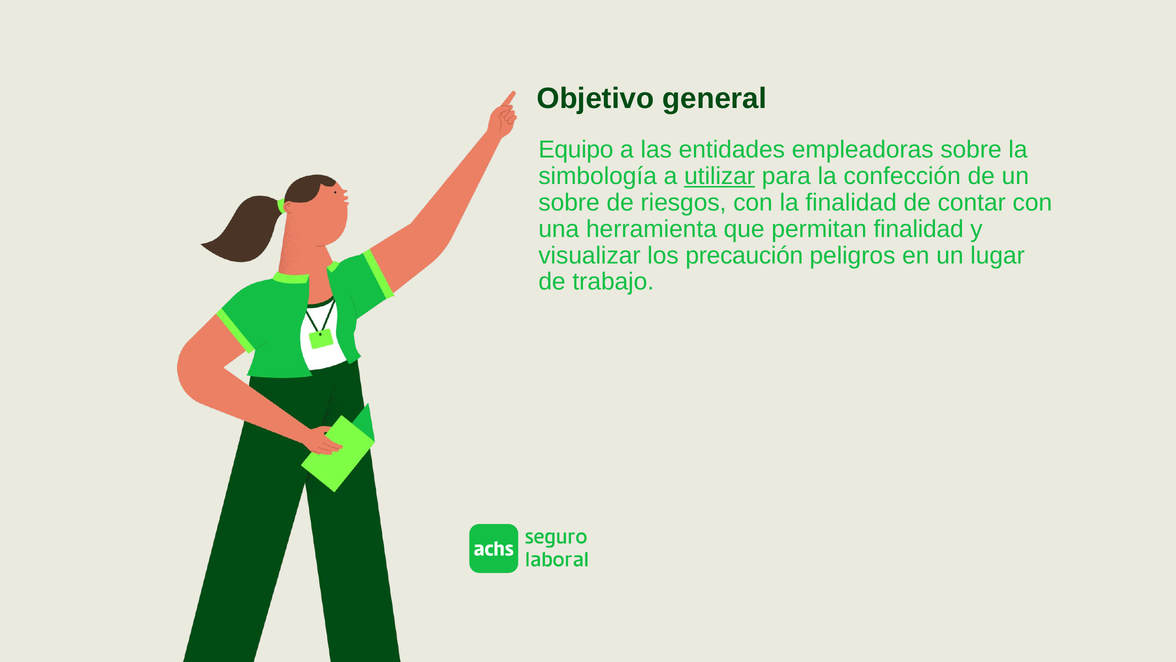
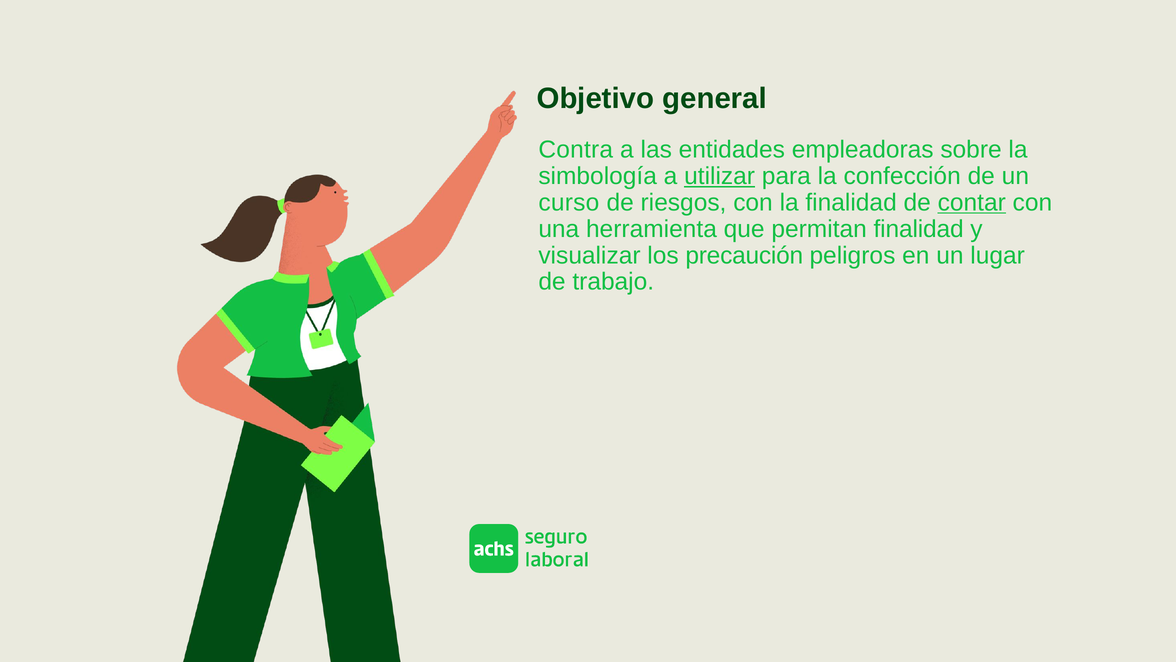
Equipo: Equipo -> Contra
sobre at (569, 202): sobre -> curso
contar underline: none -> present
